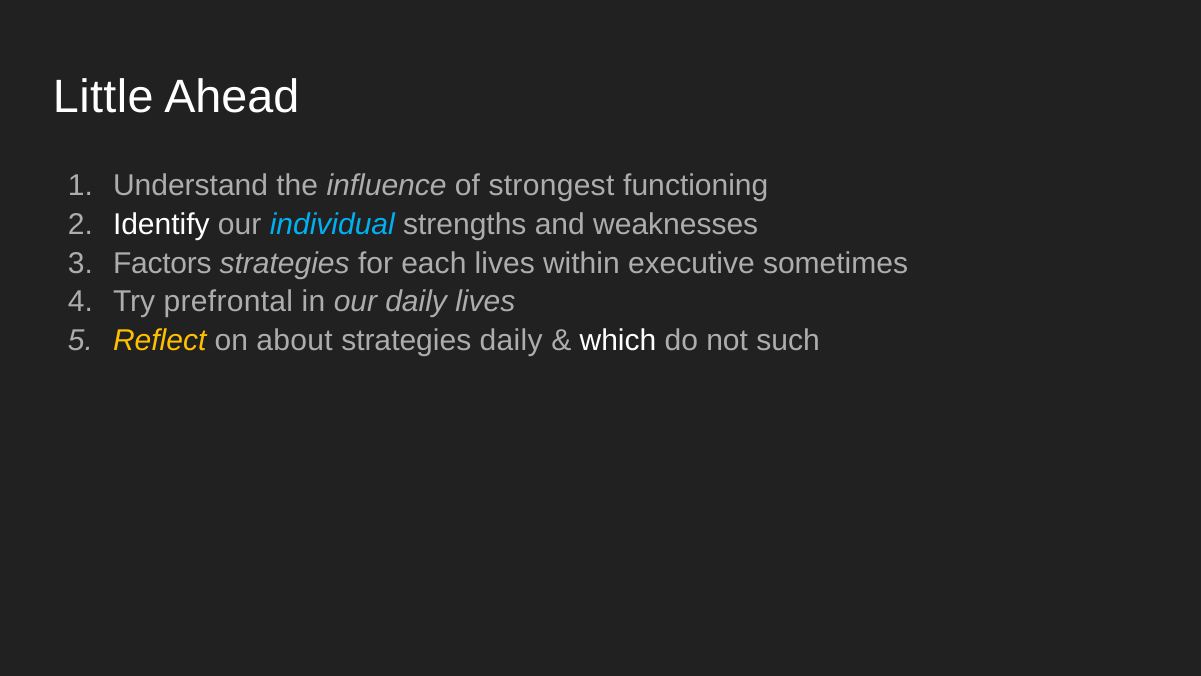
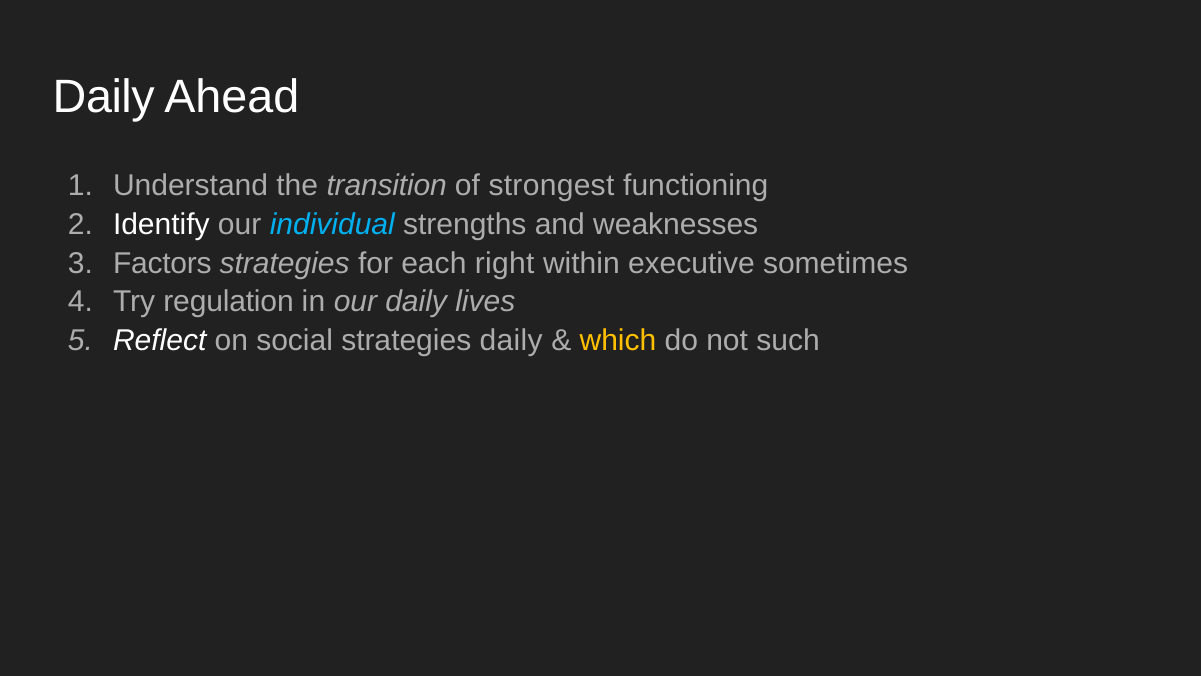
Little at (103, 97): Little -> Daily
influence: influence -> transition
each lives: lives -> right
prefrontal: prefrontal -> regulation
Reflect colour: yellow -> white
about: about -> social
which colour: white -> yellow
